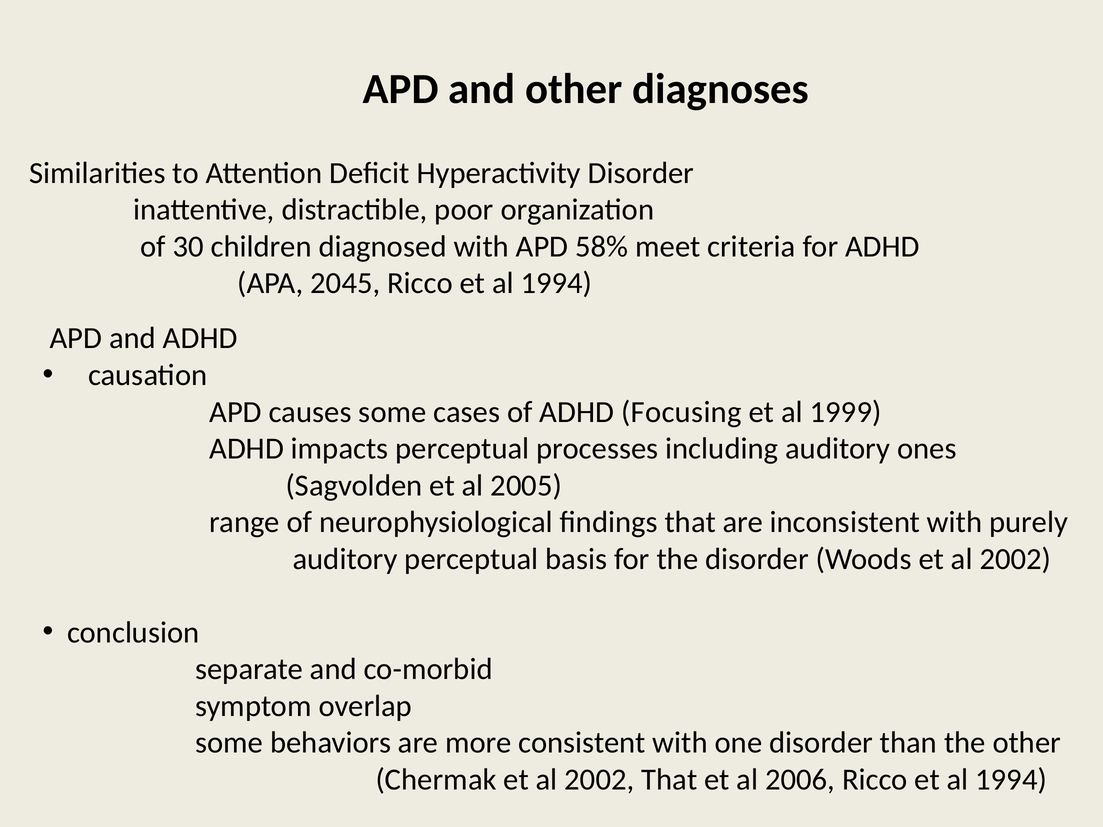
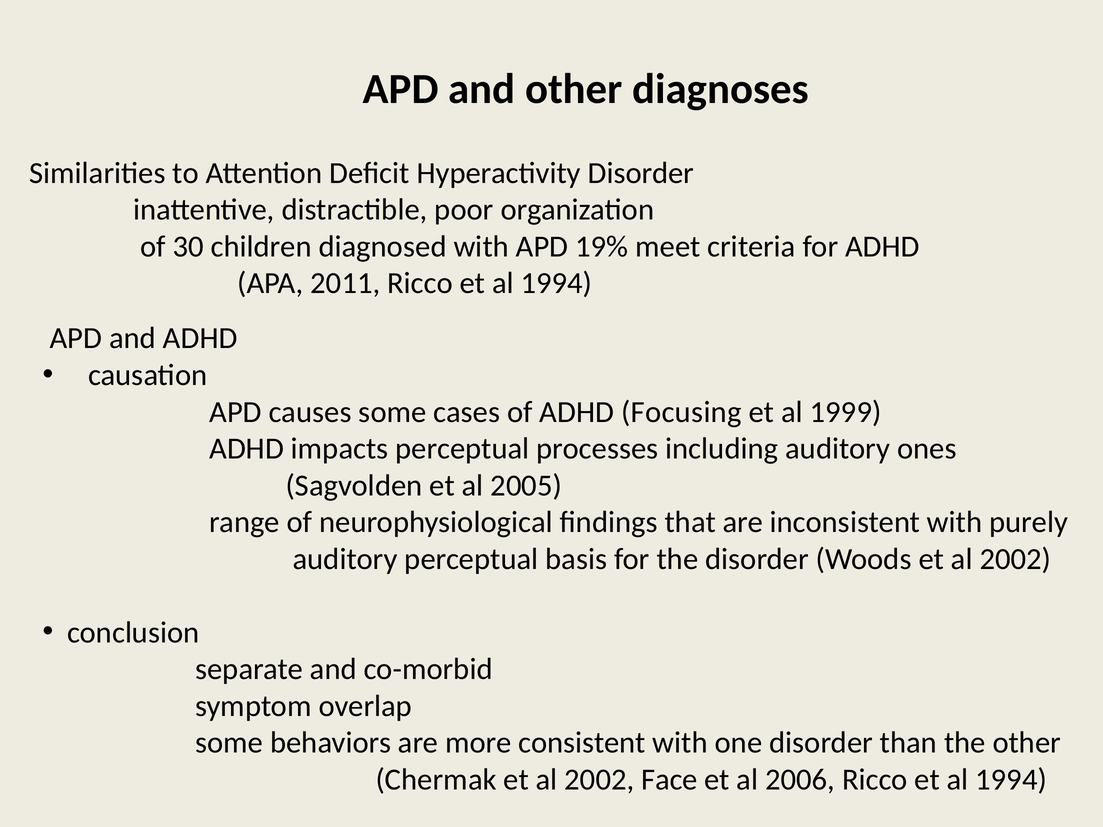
58%: 58% -> 19%
2045: 2045 -> 2011
2002 That: That -> Face
